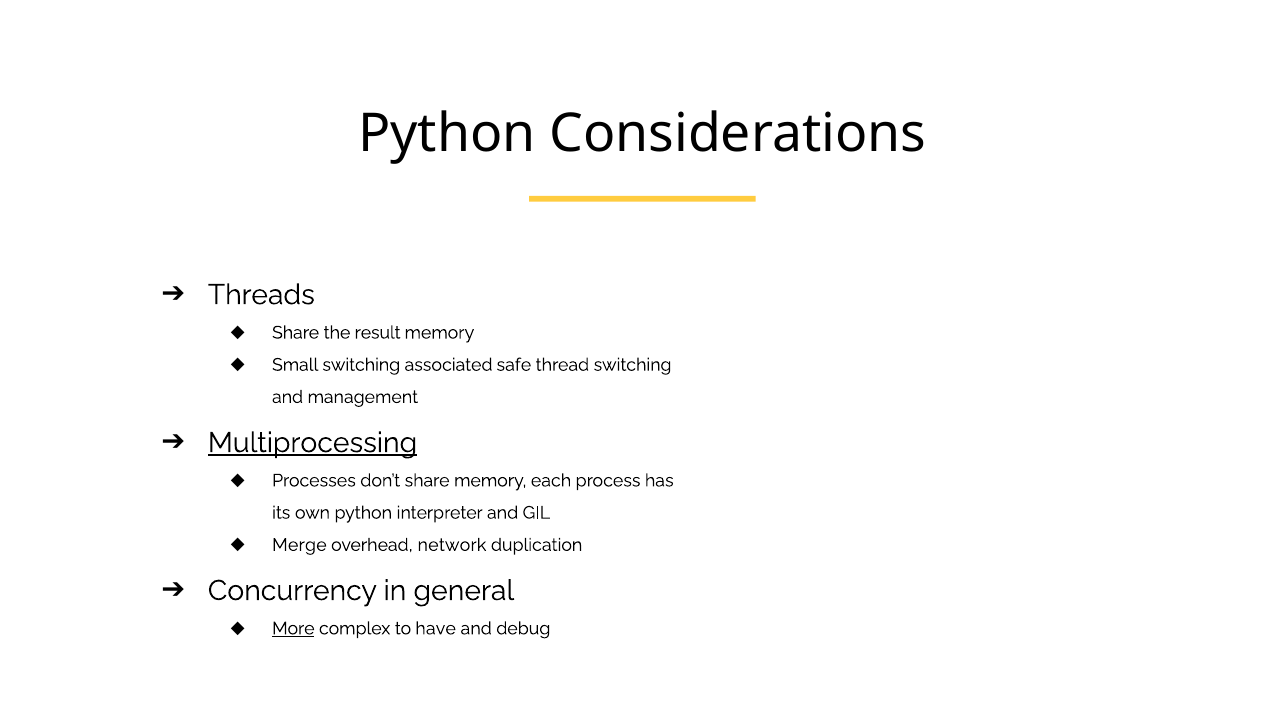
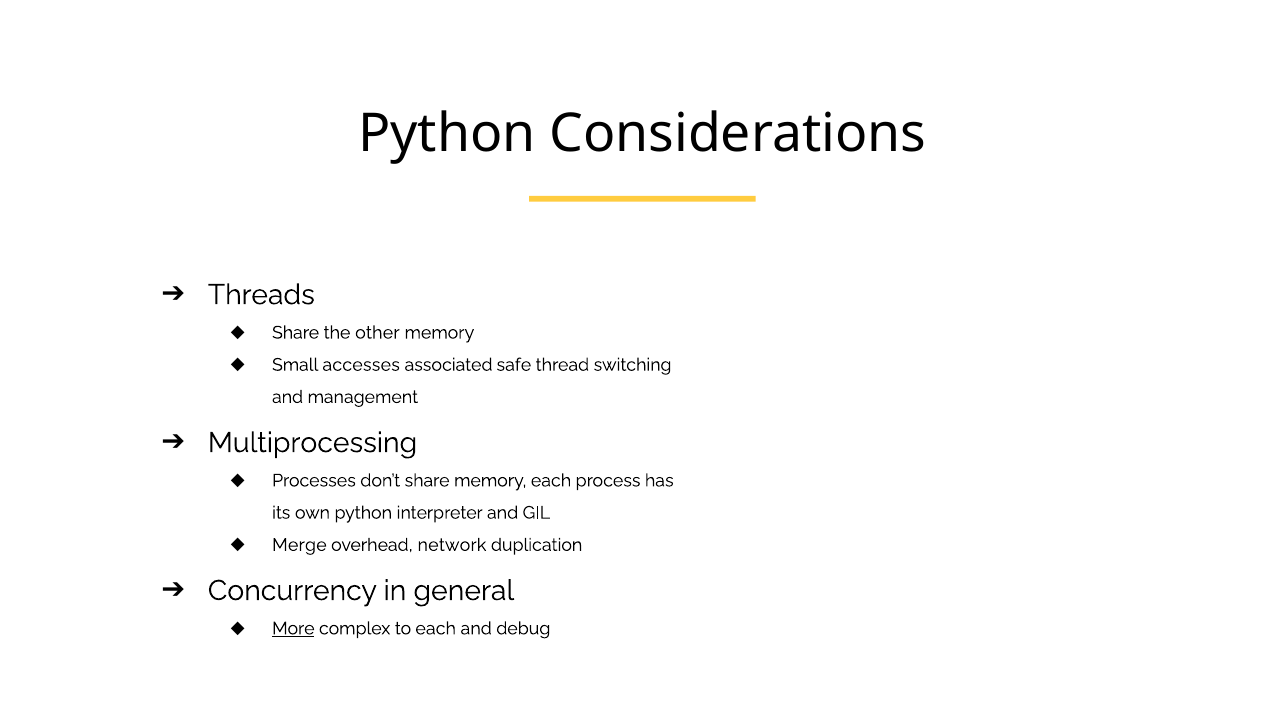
result: result -> other
Small switching: switching -> accesses
Multiprocessing underline: present -> none
to have: have -> each
